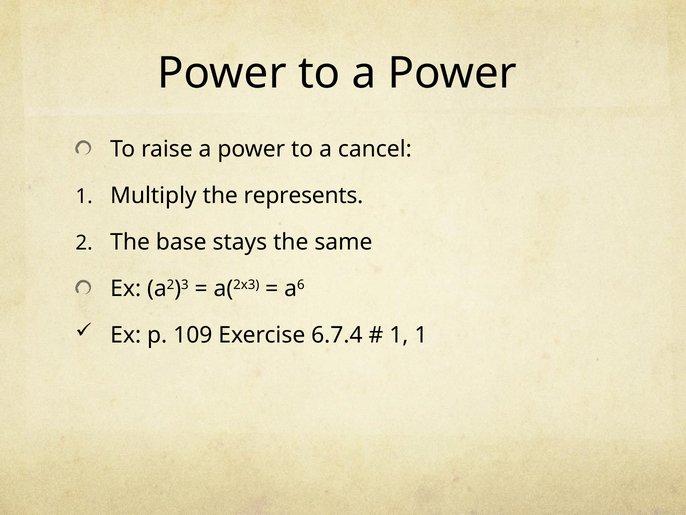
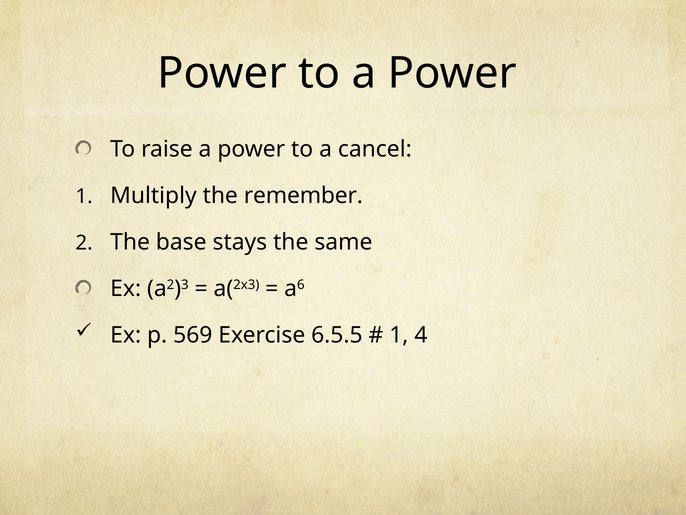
represents: represents -> remember
109: 109 -> 569
6.7.4: 6.7.4 -> 6.5.5
1 1: 1 -> 4
